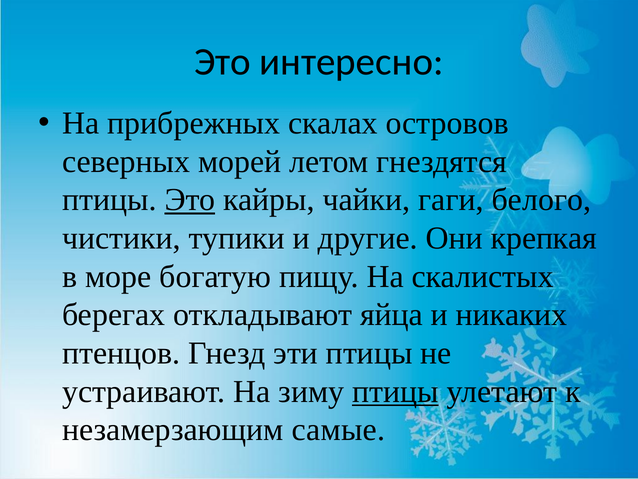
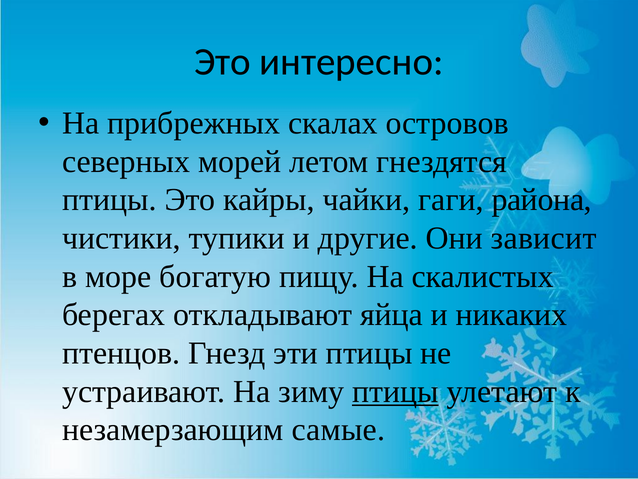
Это at (190, 200) underline: present -> none
белого: белого -> района
крепкая: крепкая -> зависит
